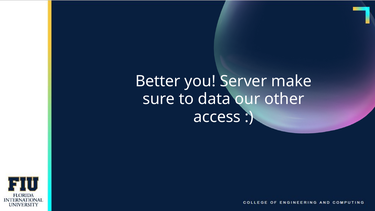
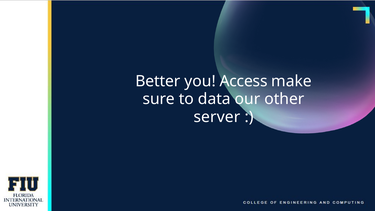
Server: Server -> Access
access: access -> server
